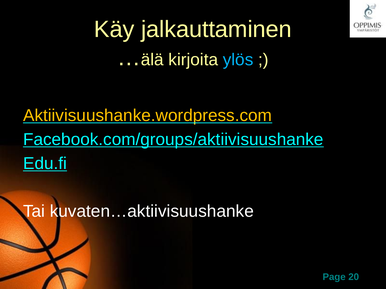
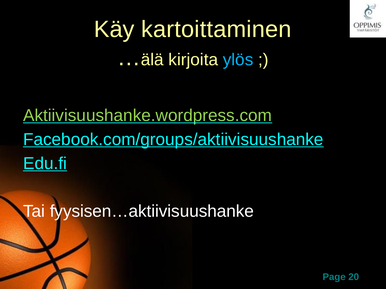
jalkauttaminen: jalkauttaminen -> kartoittaminen
Aktiivisuushanke.wordpress.com colour: yellow -> light green
kuvaten…aktiivisuushanke: kuvaten…aktiivisuushanke -> fyysisen…aktiivisuushanke
